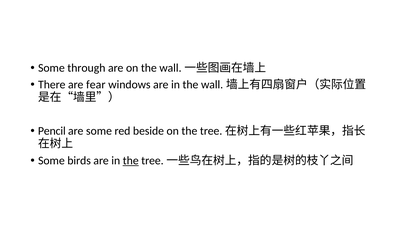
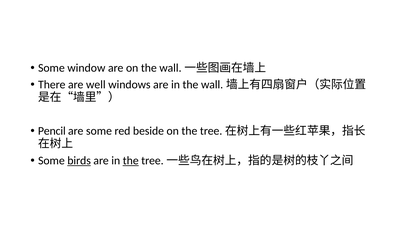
through: through -> window
fear: fear -> well
birds underline: none -> present
